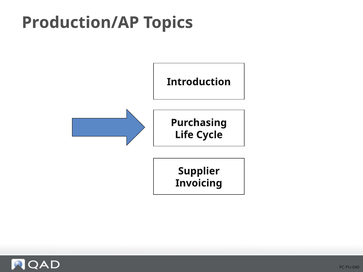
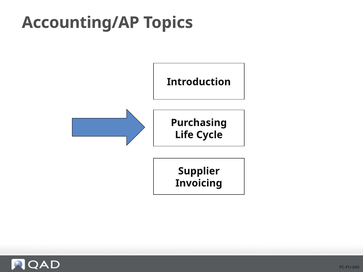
Production/AP: Production/AP -> Accounting/AP
